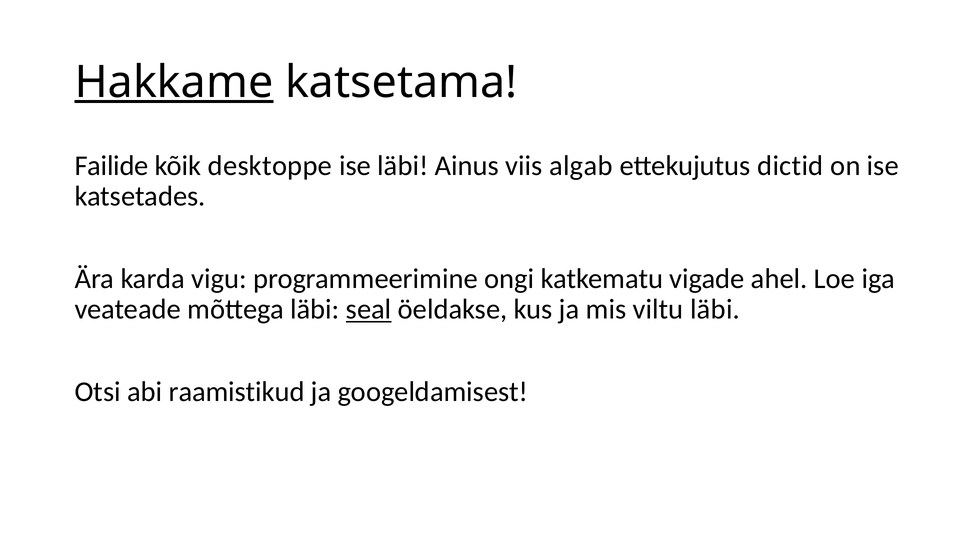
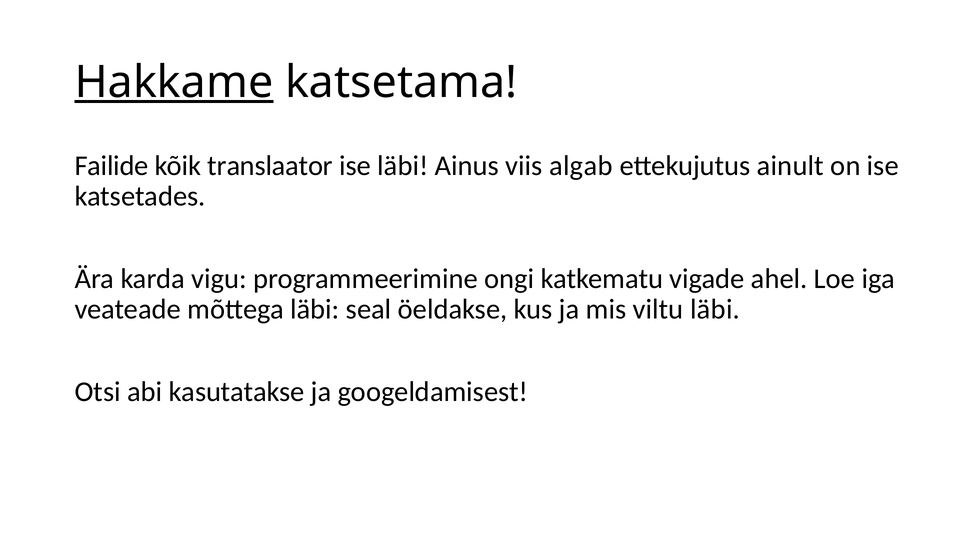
desktoppe: desktoppe -> translaator
dictid: dictid -> ainult
seal underline: present -> none
raamistikud: raamistikud -> kasutatakse
